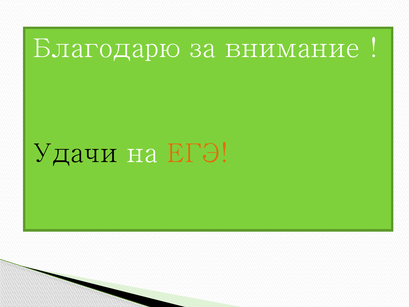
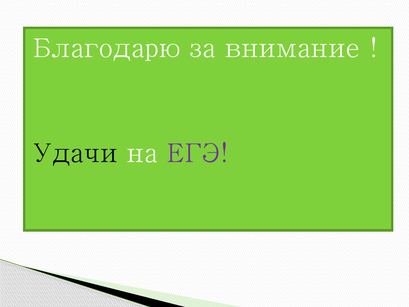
ЕГЭ colour: orange -> purple
